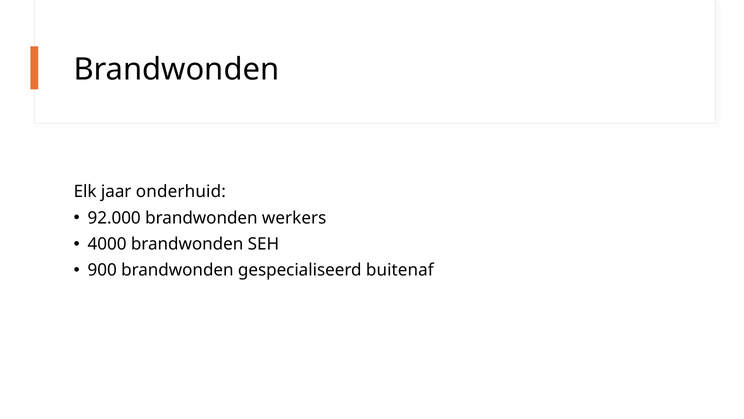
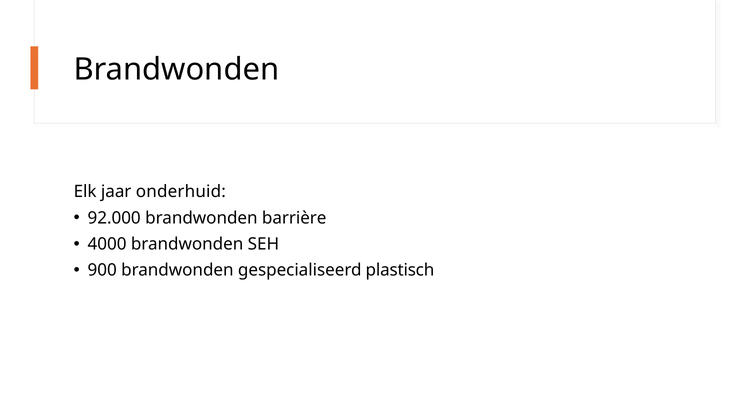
werkers: werkers -> barrière
buitenaf: buitenaf -> plastisch
